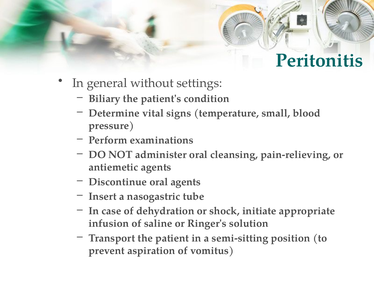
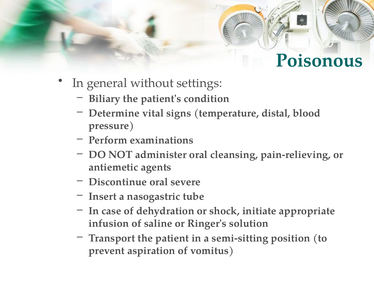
Peritonitis: Peritonitis -> Poisonous
small: small -> distal
oral agents: agents -> severe
